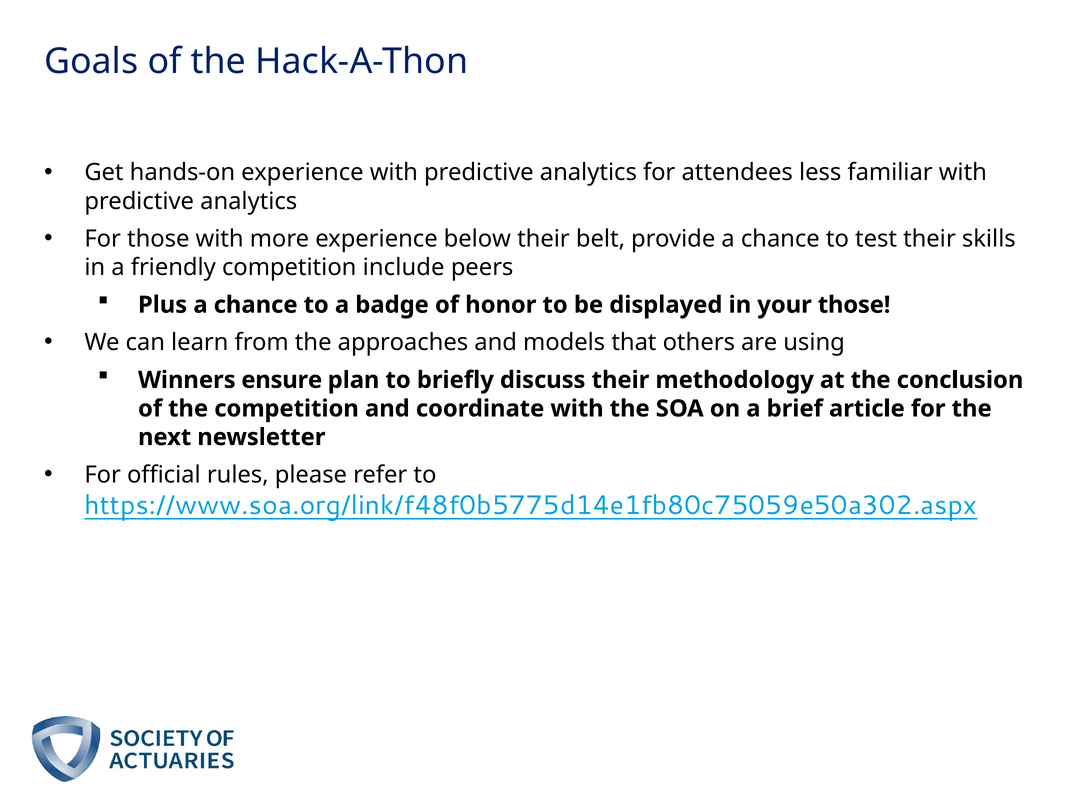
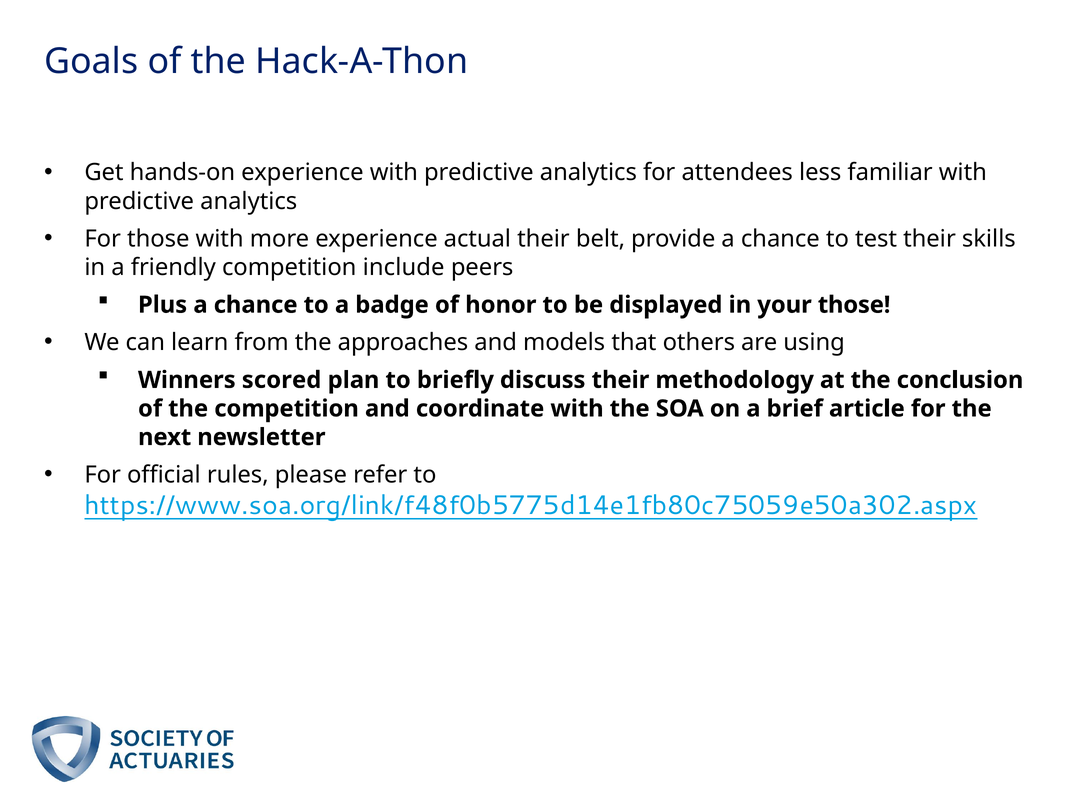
below: below -> actual
ensure: ensure -> scored
